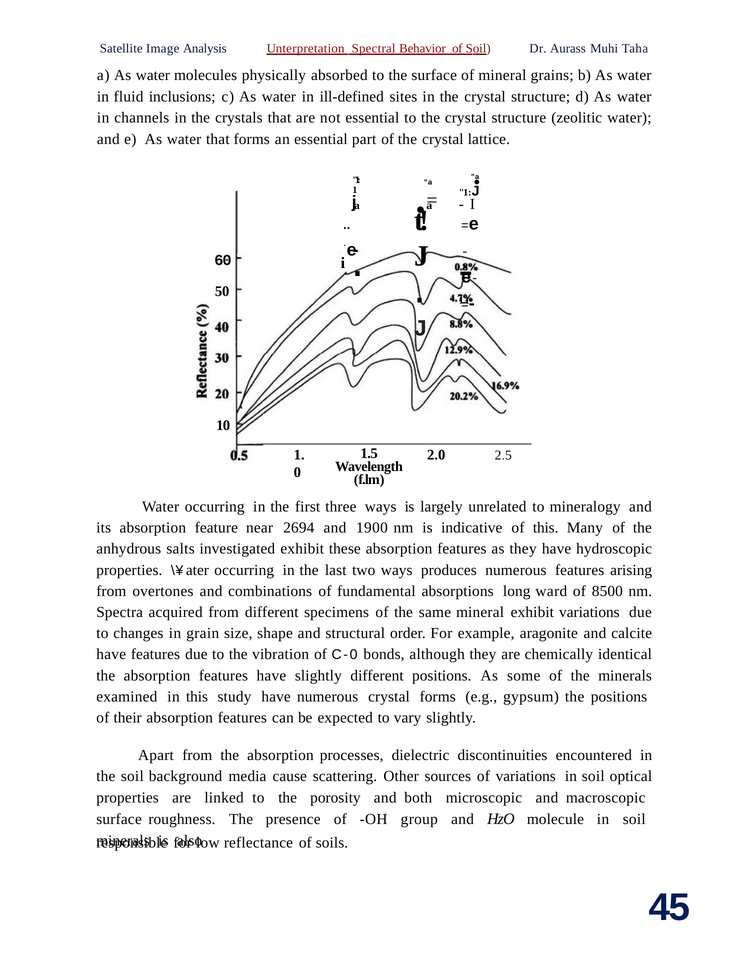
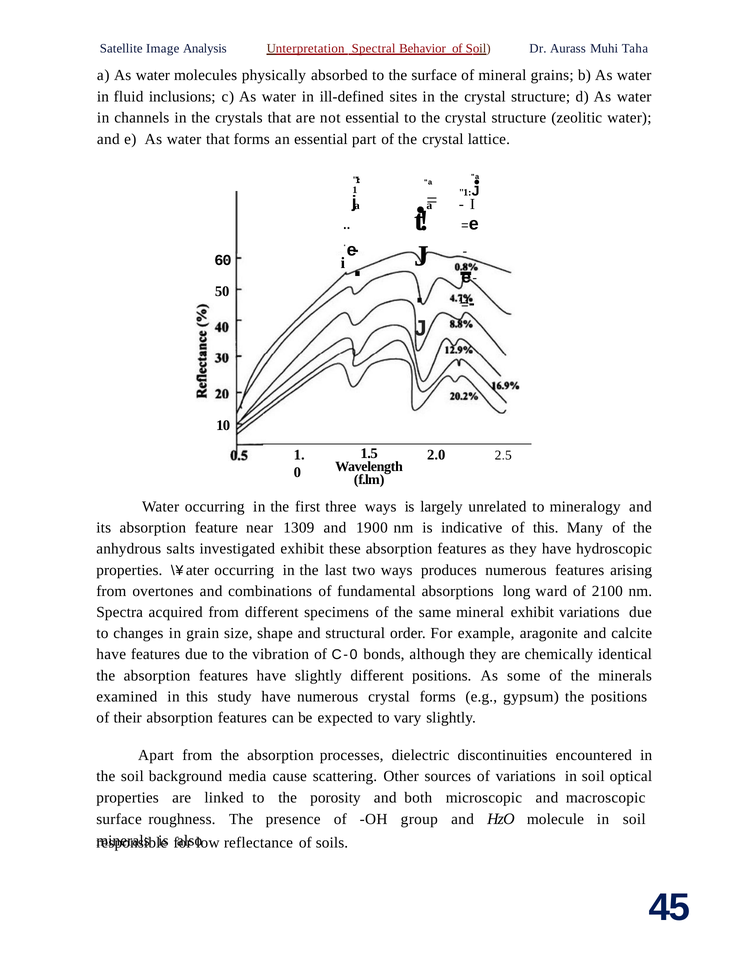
2694: 2694 -> 1309
8500: 8500 -> 2100
